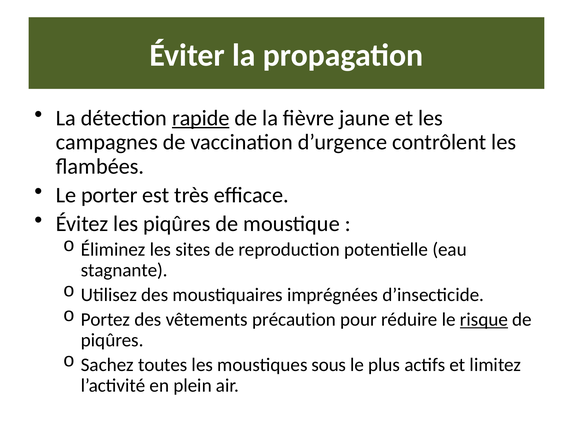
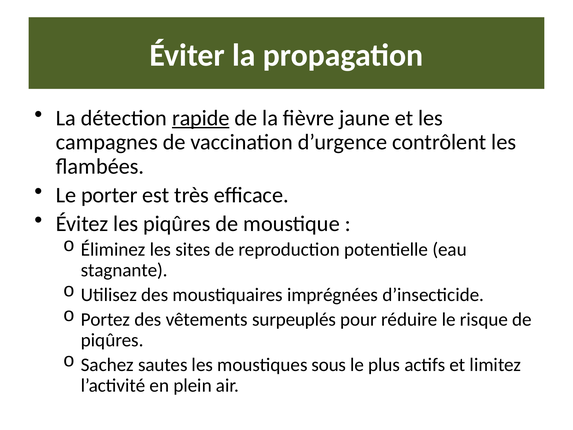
précaution: précaution -> surpeuplés
risque underline: present -> none
toutes: toutes -> sautes
